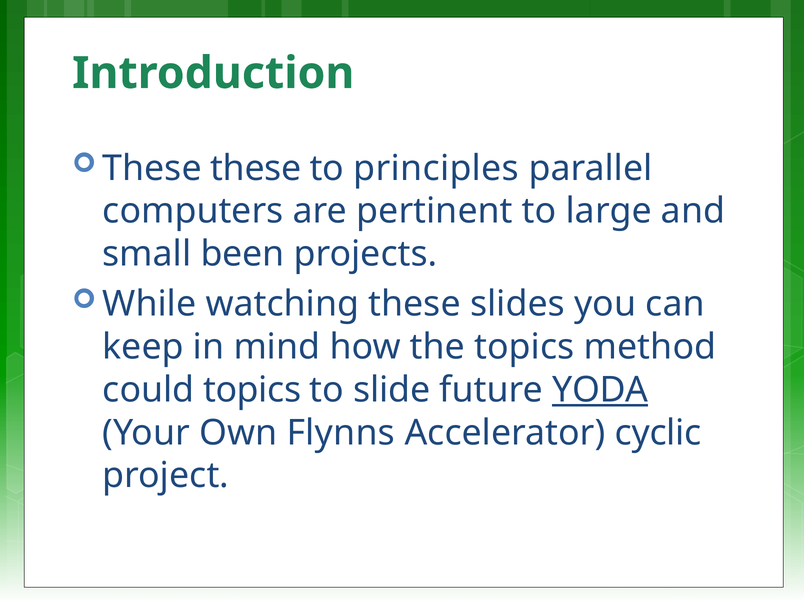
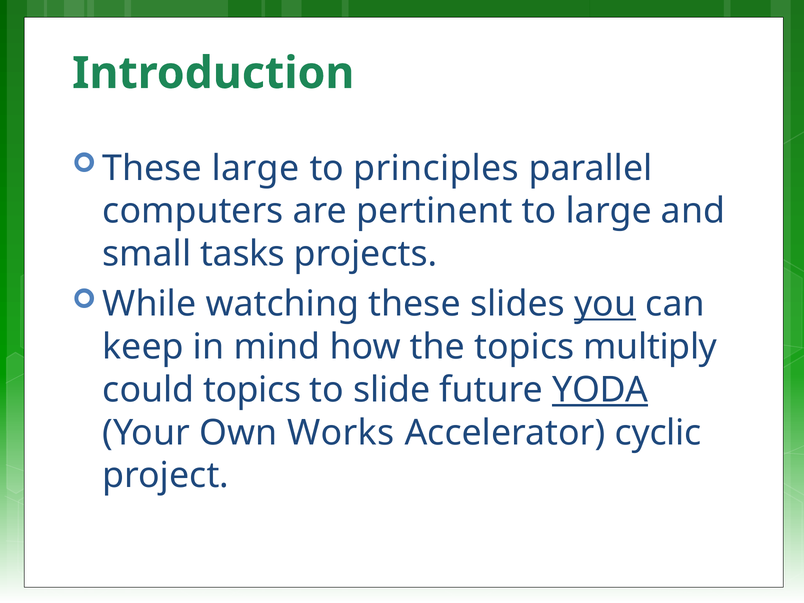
These these: these -> large
been: been -> tasks
you underline: none -> present
method: method -> multiply
Flynns: Flynns -> Works
